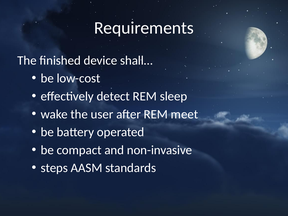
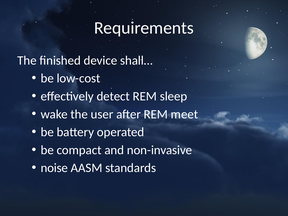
steps: steps -> noise
